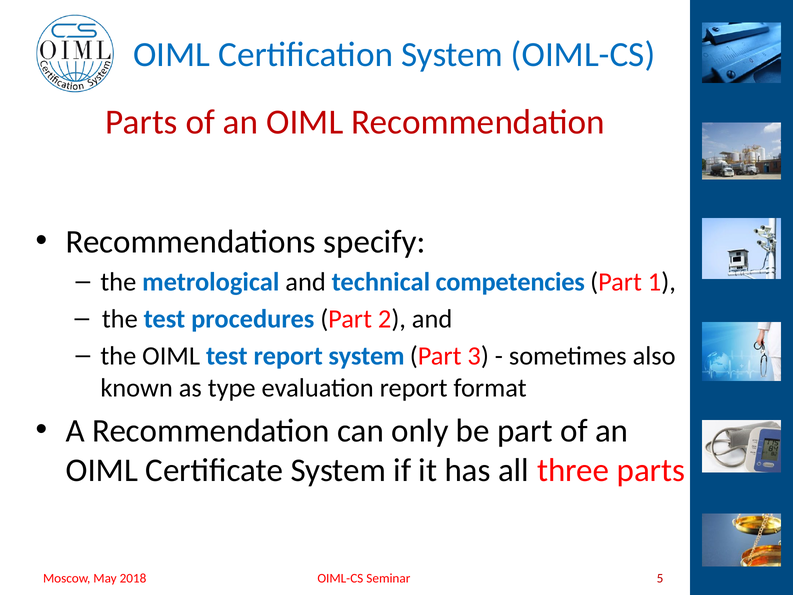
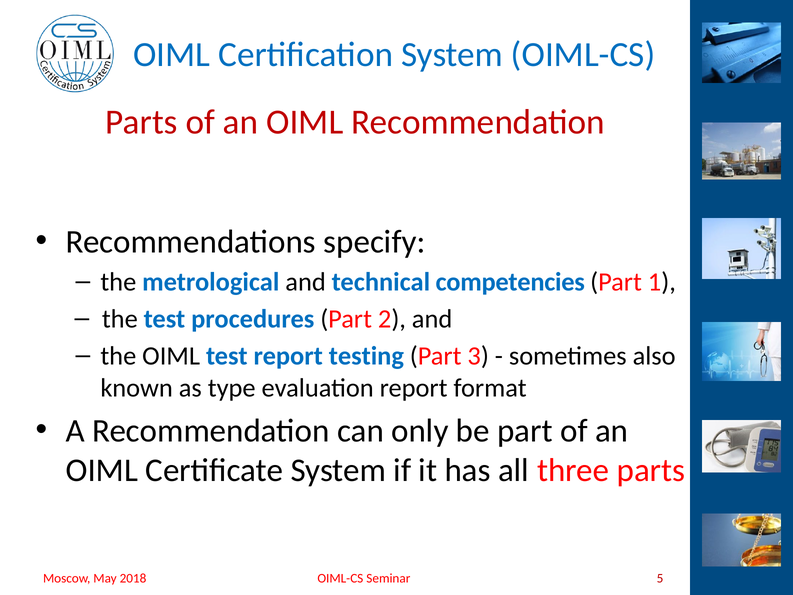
report system: system -> testing
